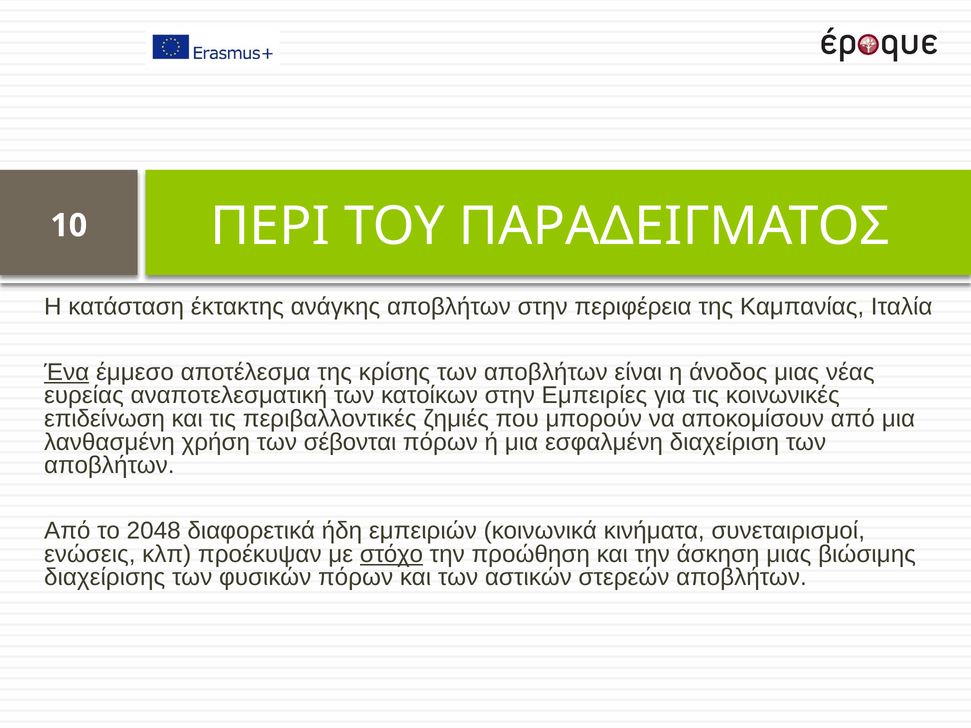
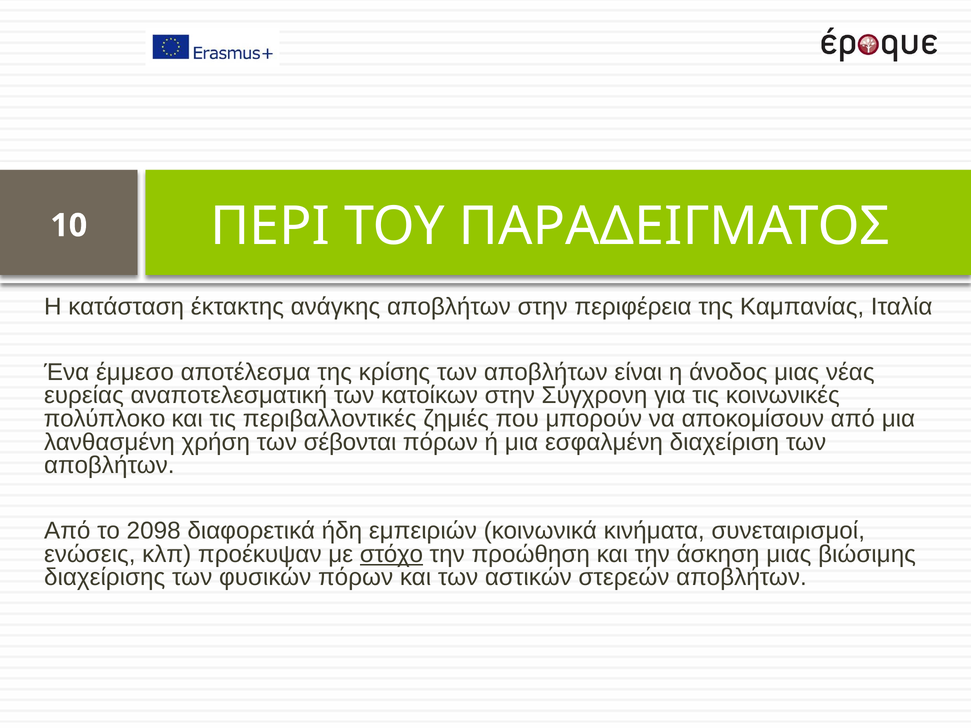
Ένα underline: present -> none
Εμπειρίες: Εμπειρίες -> Σύγχρονη
επιδείνωση: επιδείνωση -> πολύπλοκο
2048: 2048 -> 2098
